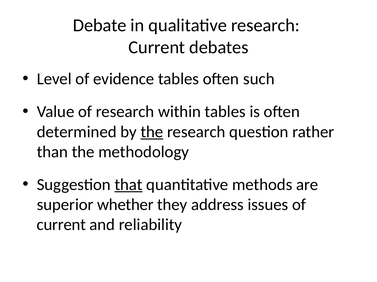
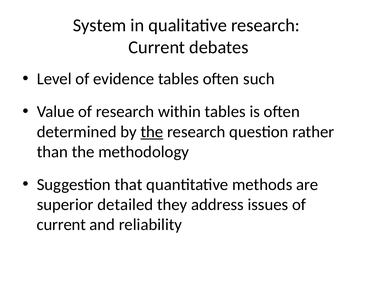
Debate: Debate -> System
that underline: present -> none
whether: whether -> detailed
